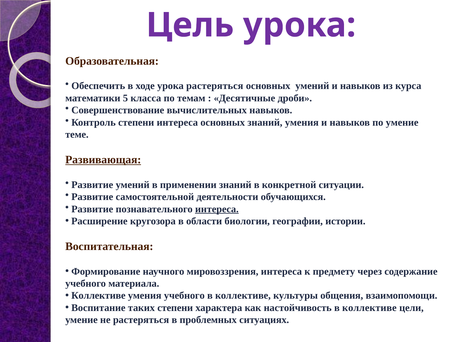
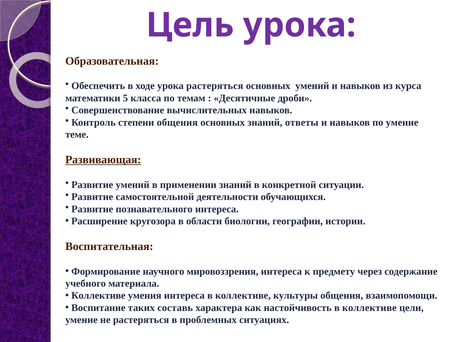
степени интереса: интереса -> общения
знаний умения: умения -> ответы
интереса at (217, 209) underline: present -> none
умения учебного: учебного -> интереса
таких степени: степени -> составь
